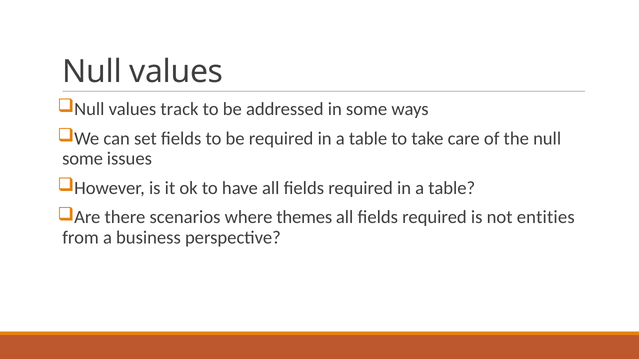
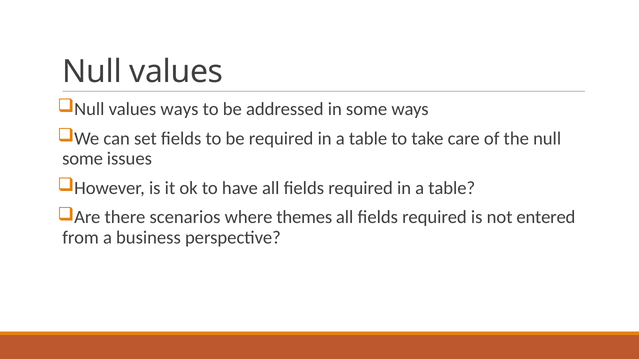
values track: track -> ways
entities: entities -> entered
